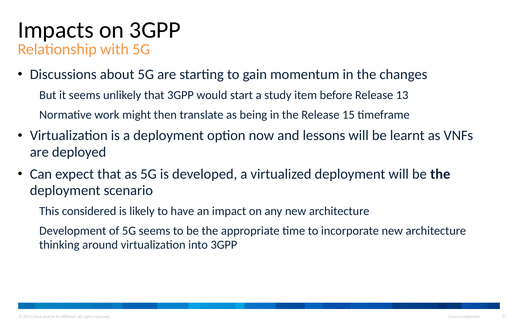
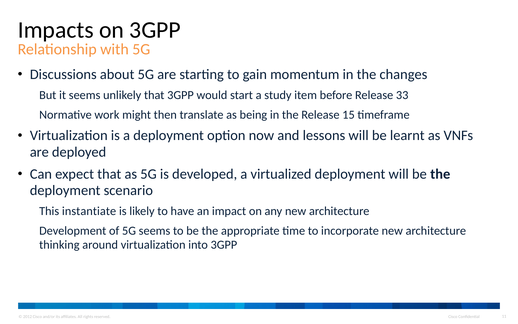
13: 13 -> 33
considered: considered -> instantiate
